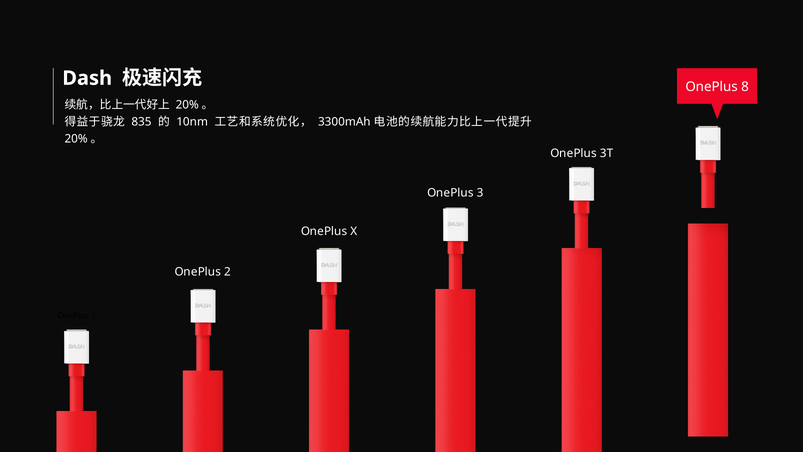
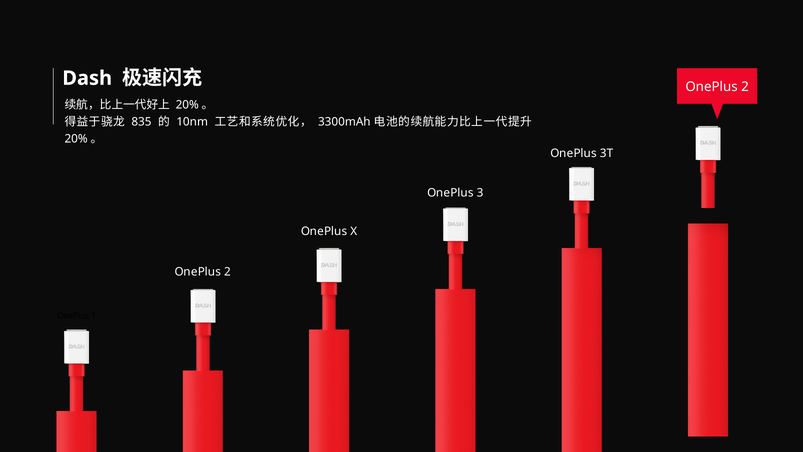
8 at (745, 87): 8 -> 2
